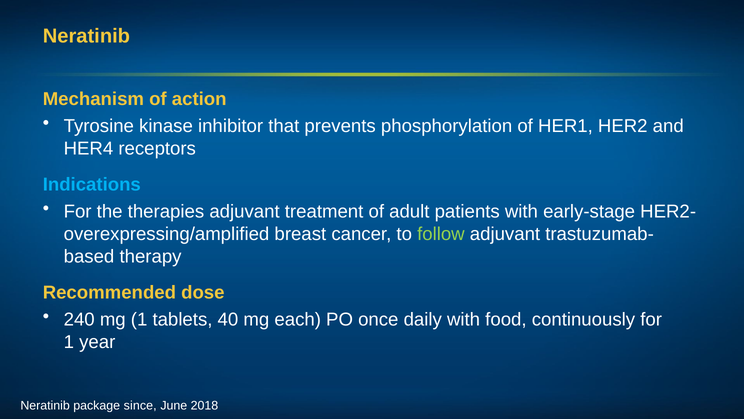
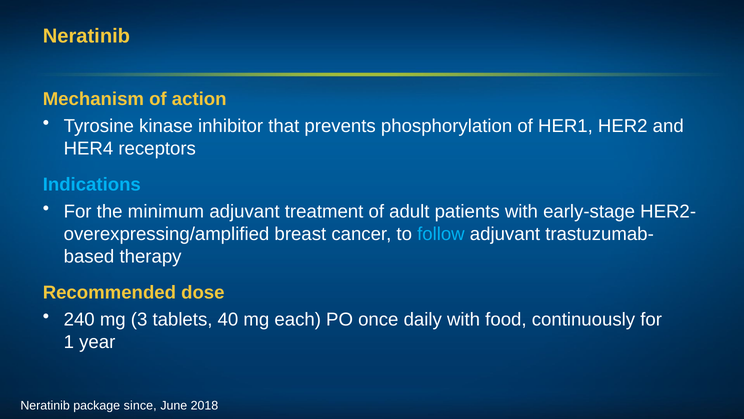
therapies: therapies -> minimum
follow colour: light green -> light blue
mg 1: 1 -> 3
